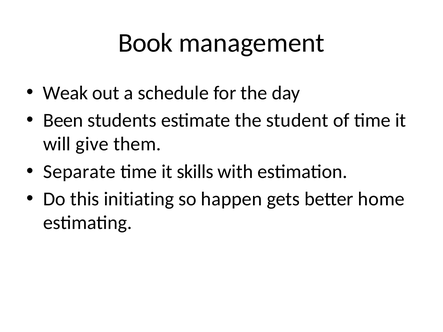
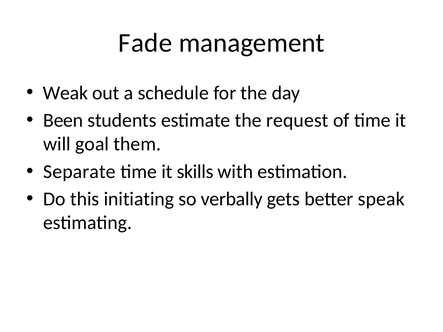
Book: Book -> Fade
student: student -> request
give: give -> goal
happen: happen -> verbally
home: home -> speak
